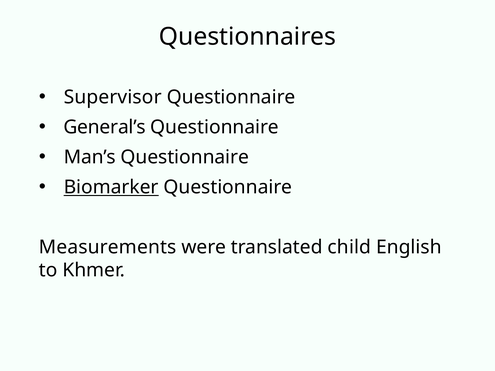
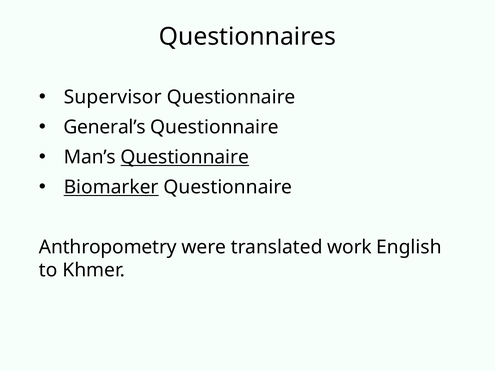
Questionnaire at (185, 157) underline: none -> present
Measurements: Measurements -> Anthropometry
child: child -> work
